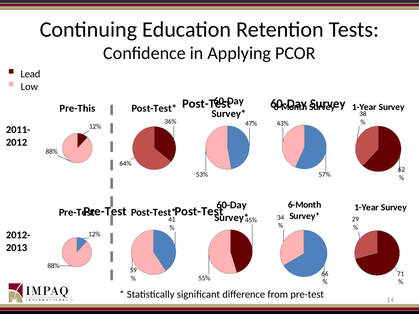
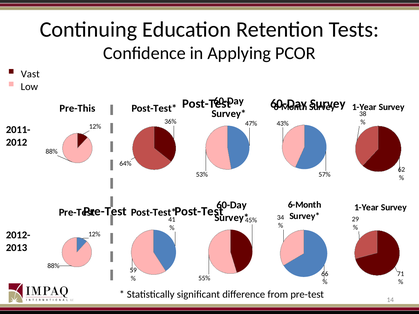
Lead: Lead -> Vast
